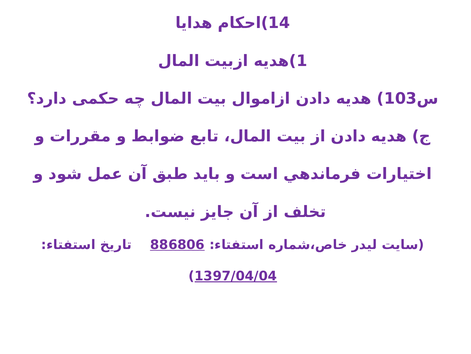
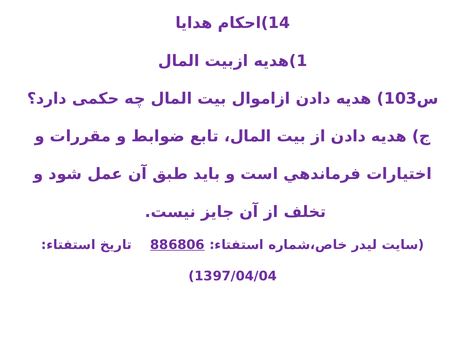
1397/04/04 underline: present -> none
